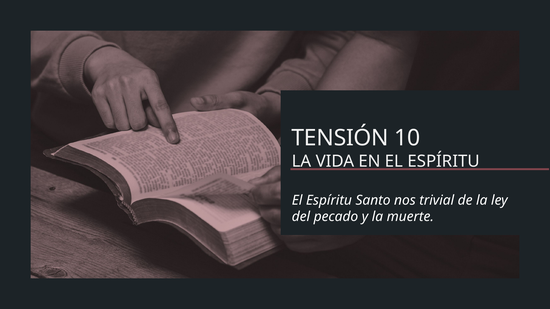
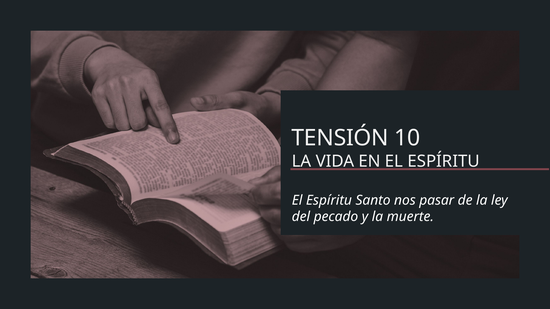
trivial: trivial -> pasar
